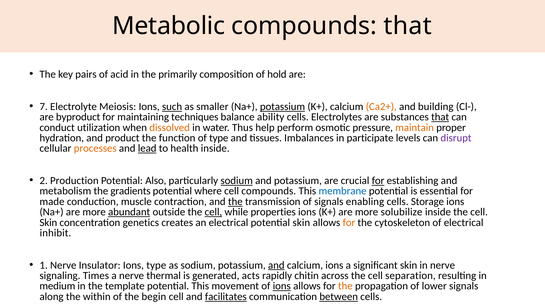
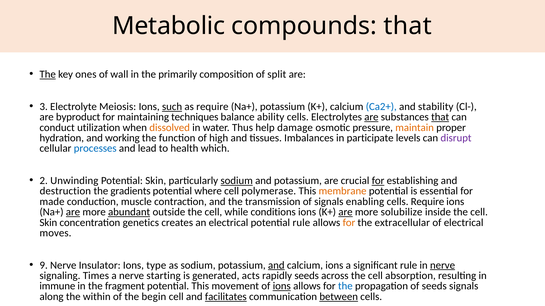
The at (48, 74) underline: none -> present
pairs: pairs -> ones
acid: acid -> wall
hold: hold -> split
7: 7 -> 3
as smaller: smaller -> require
potassium at (283, 107) underline: present -> none
Ca2+ colour: orange -> blue
building: building -> stability
are at (371, 117) underline: none -> present
perform: perform -> damage
product: product -> working
of type: type -> high
processes colour: orange -> blue
lead underline: present -> none
health inside: inside -> which
Production: Production -> Unwinding
Potential Also: Also -> Skin
metabolism: metabolism -> destruction
cell compounds: compounds -> polymerase
membrane colour: blue -> orange
the at (235, 202) underline: present -> none
cells Storage: Storage -> Require
are at (73, 212) underline: none -> present
cell at (213, 212) underline: present -> none
properties: properties -> conditions
are at (345, 212) underline: none -> present
potential skin: skin -> rule
cytoskeleton: cytoskeleton -> extracellular
inhibit: inhibit -> moves
1: 1 -> 9
significant skin: skin -> rule
nerve at (443, 266) underline: none -> present
thermal: thermal -> starting
rapidly chitin: chitin -> seeds
separation: separation -> absorption
medium: medium -> immune
template: template -> fragment
the at (345, 287) colour: orange -> blue
of lower: lower -> seeds
